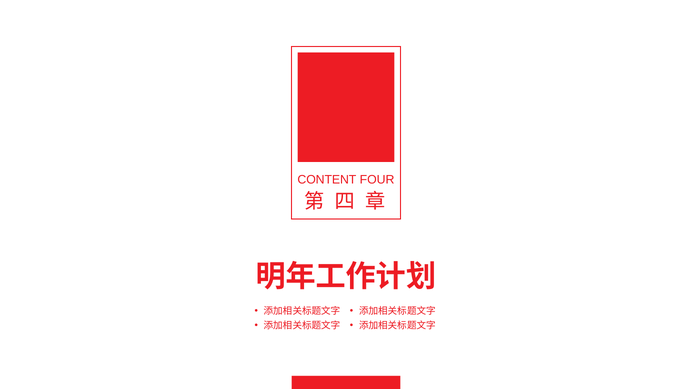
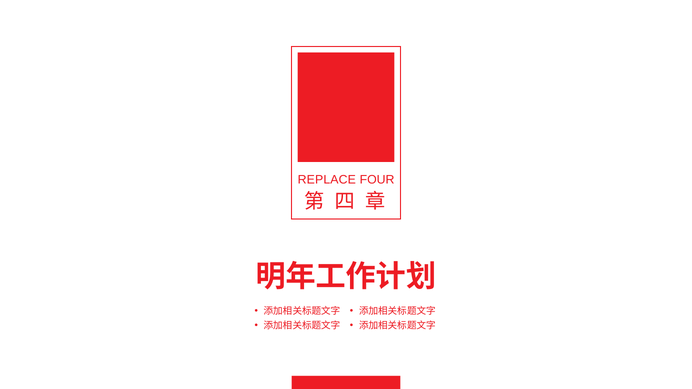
CONTENT: CONTENT -> REPLACE
